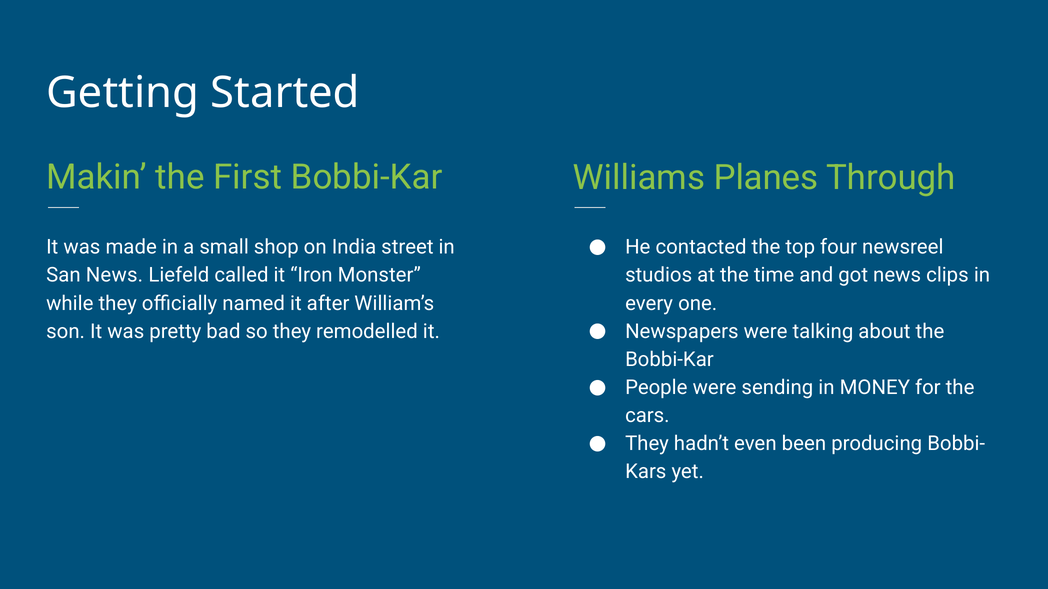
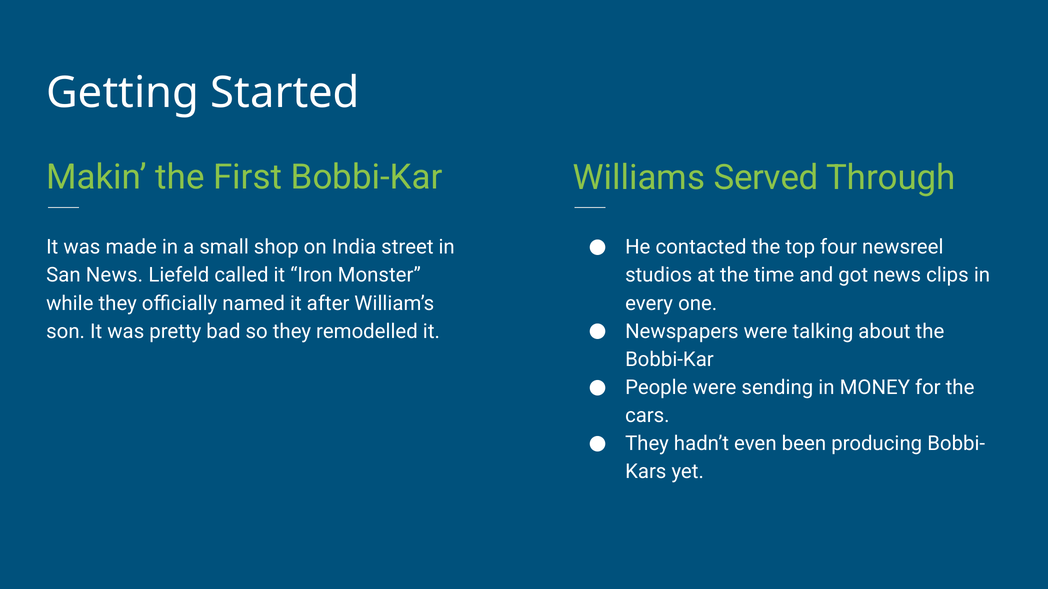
Planes: Planes -> Served
